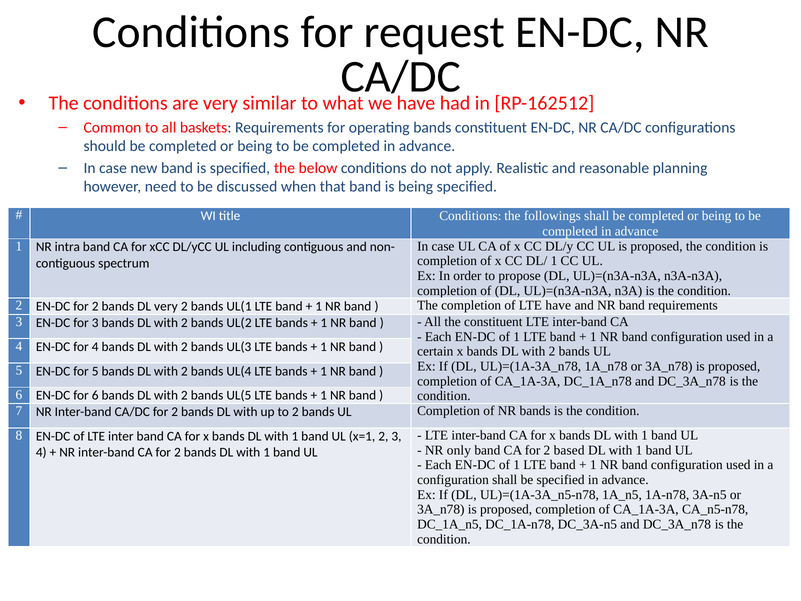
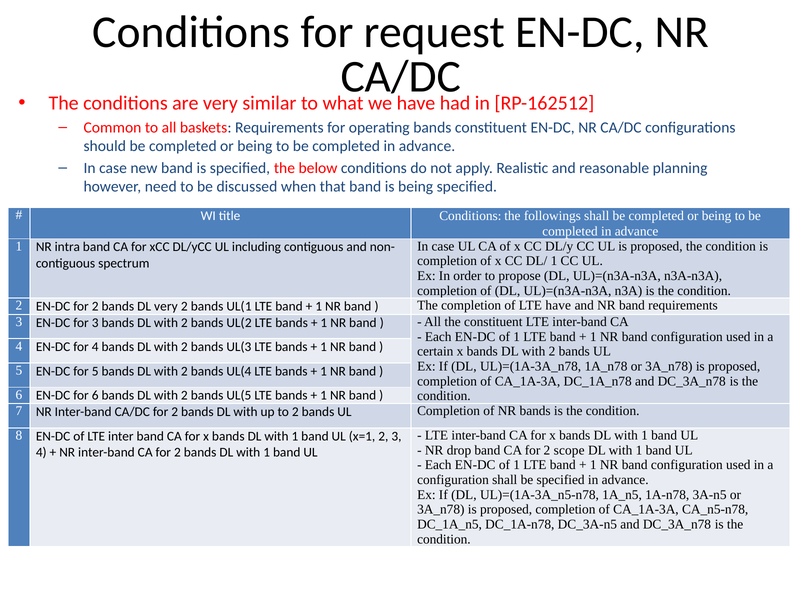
only: only -> drop
based: based -> scope
